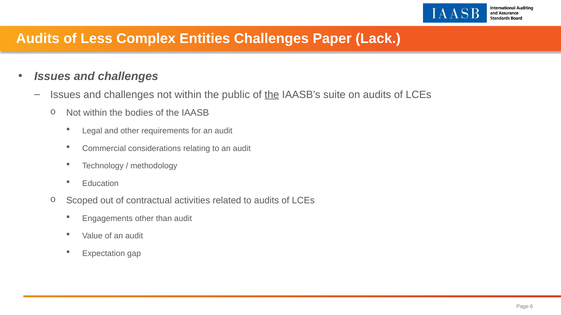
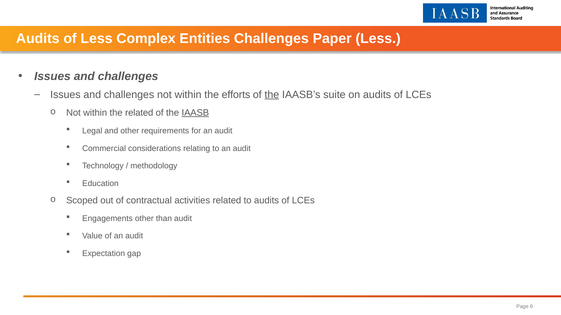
Paper Lack: Lack -> Less
public: public -> efforts
the bodies: bodies -> related
IAASB underline: none -> present
